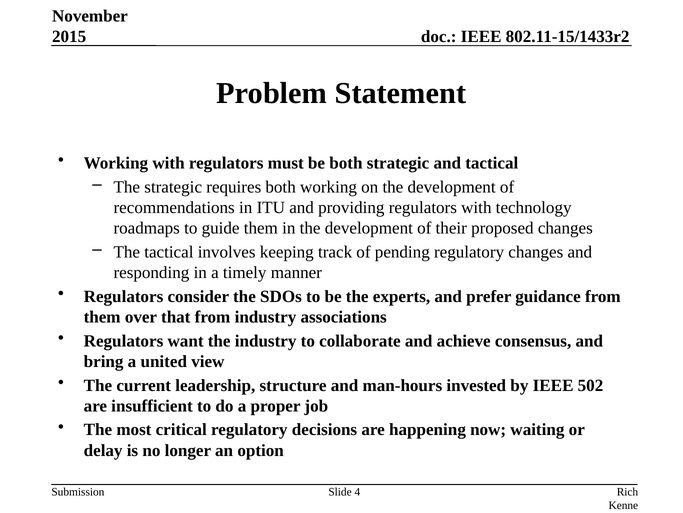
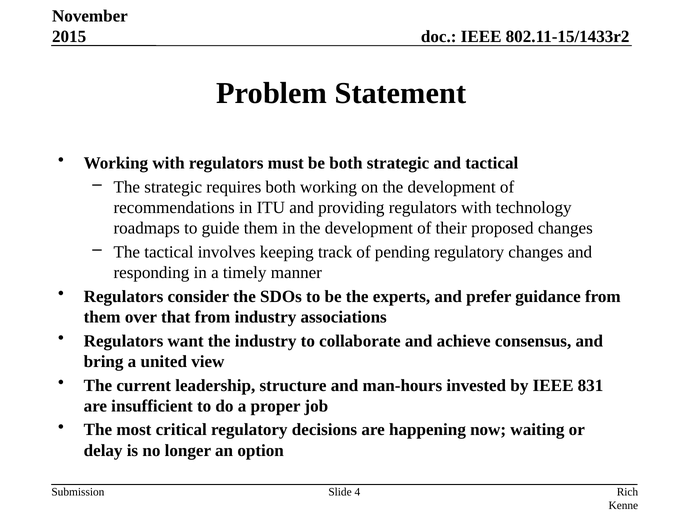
502: 502 -> 831
